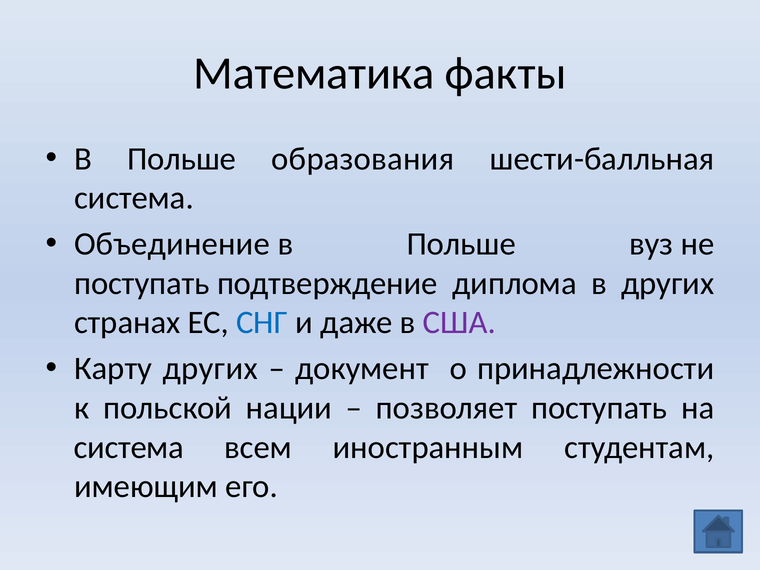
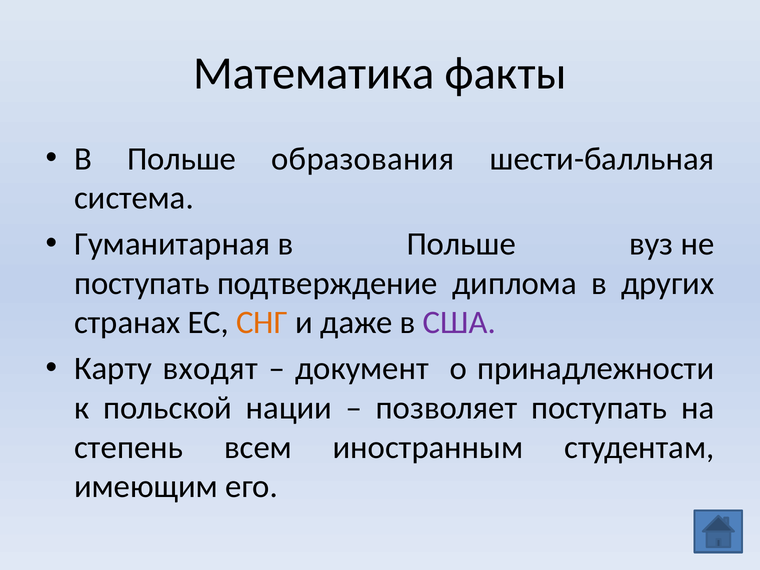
Объединение: Объединение -> Гуманитарная
СНГ colour: blue -> orange
Карту других: других -> входят
система at (129, 447): система -> степень
